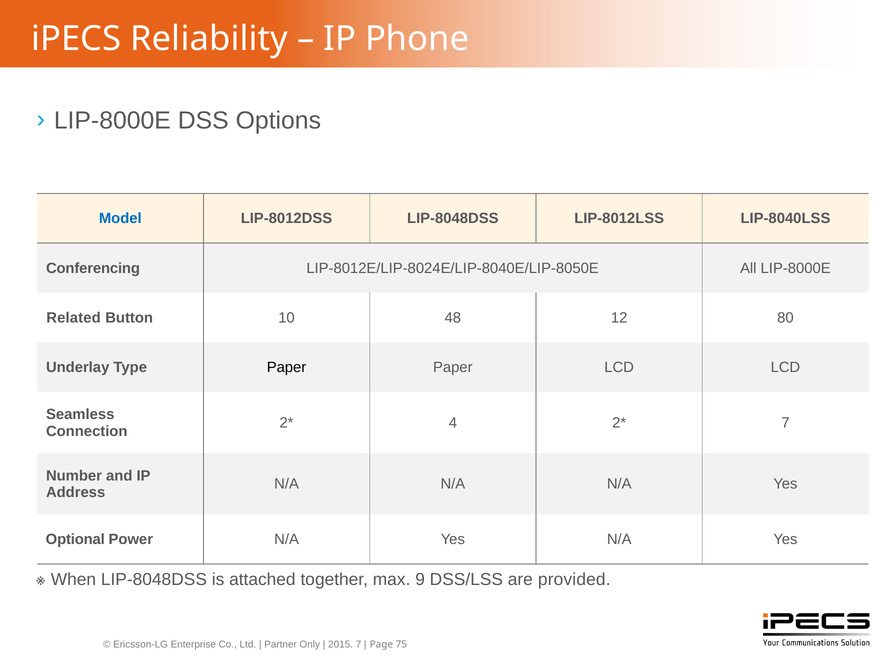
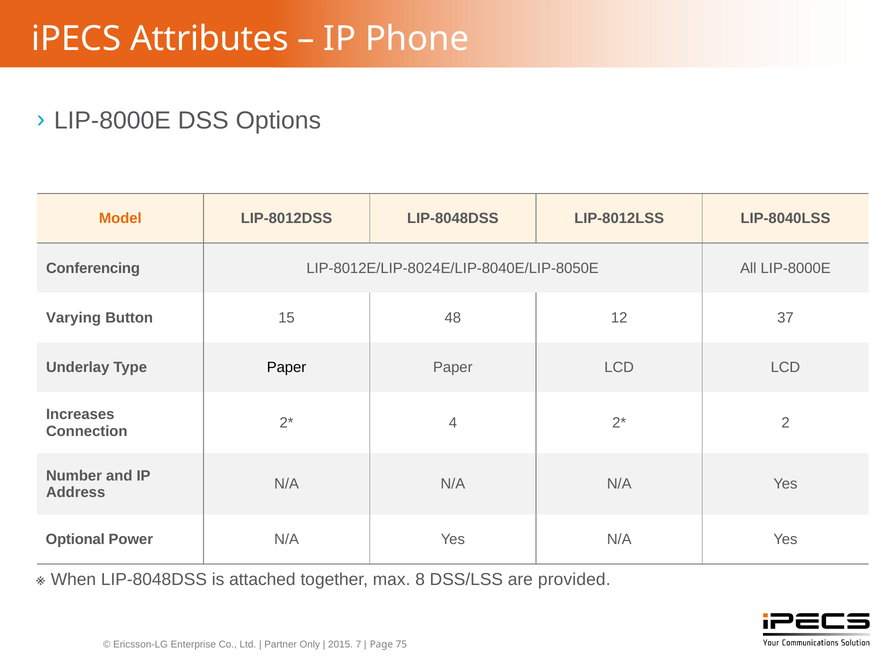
Reliability: Reliability -> Attributes
Model colour: blue -> orange
Related: Related -> Varying
10: 10 -> 15
80: 80 -> 37
Seamless: Seamless -> Increases
7 at (786, 423): 7 -> 2
9: 9 -> 8
